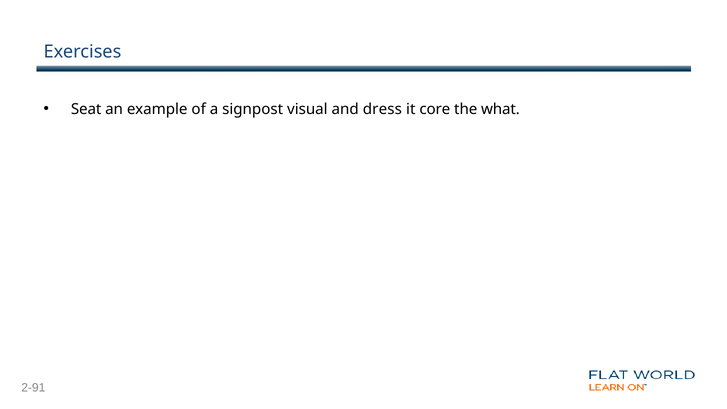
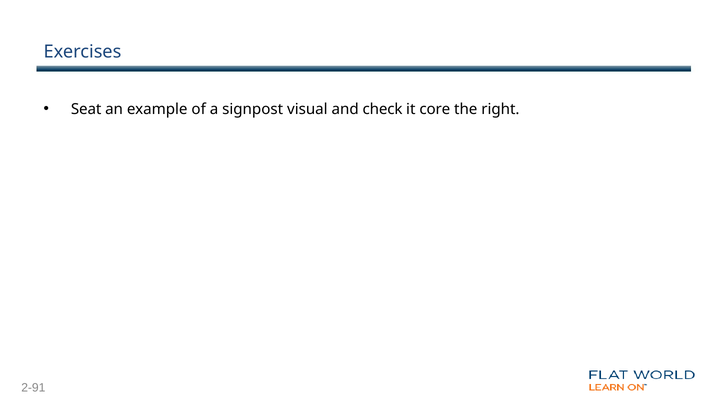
dress: dress -> check
what: what -> right
